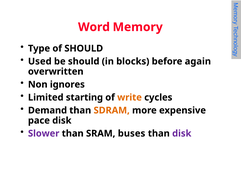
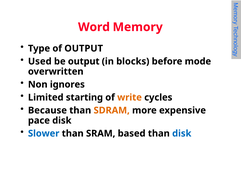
of SHOULD: SHOULD -> OUTPUT
be should: should -> output
again: again -> mode
Demand: Demand -> Because
Slower colour: purple -> blue
buses: buses -> based
disk at (182, 133) colour: purple -> blue
